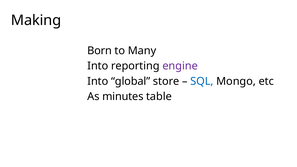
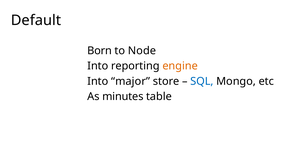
Making: Making -> Default
Many: Many -> Node
engine colour: purple -> orange
global: global -> major
